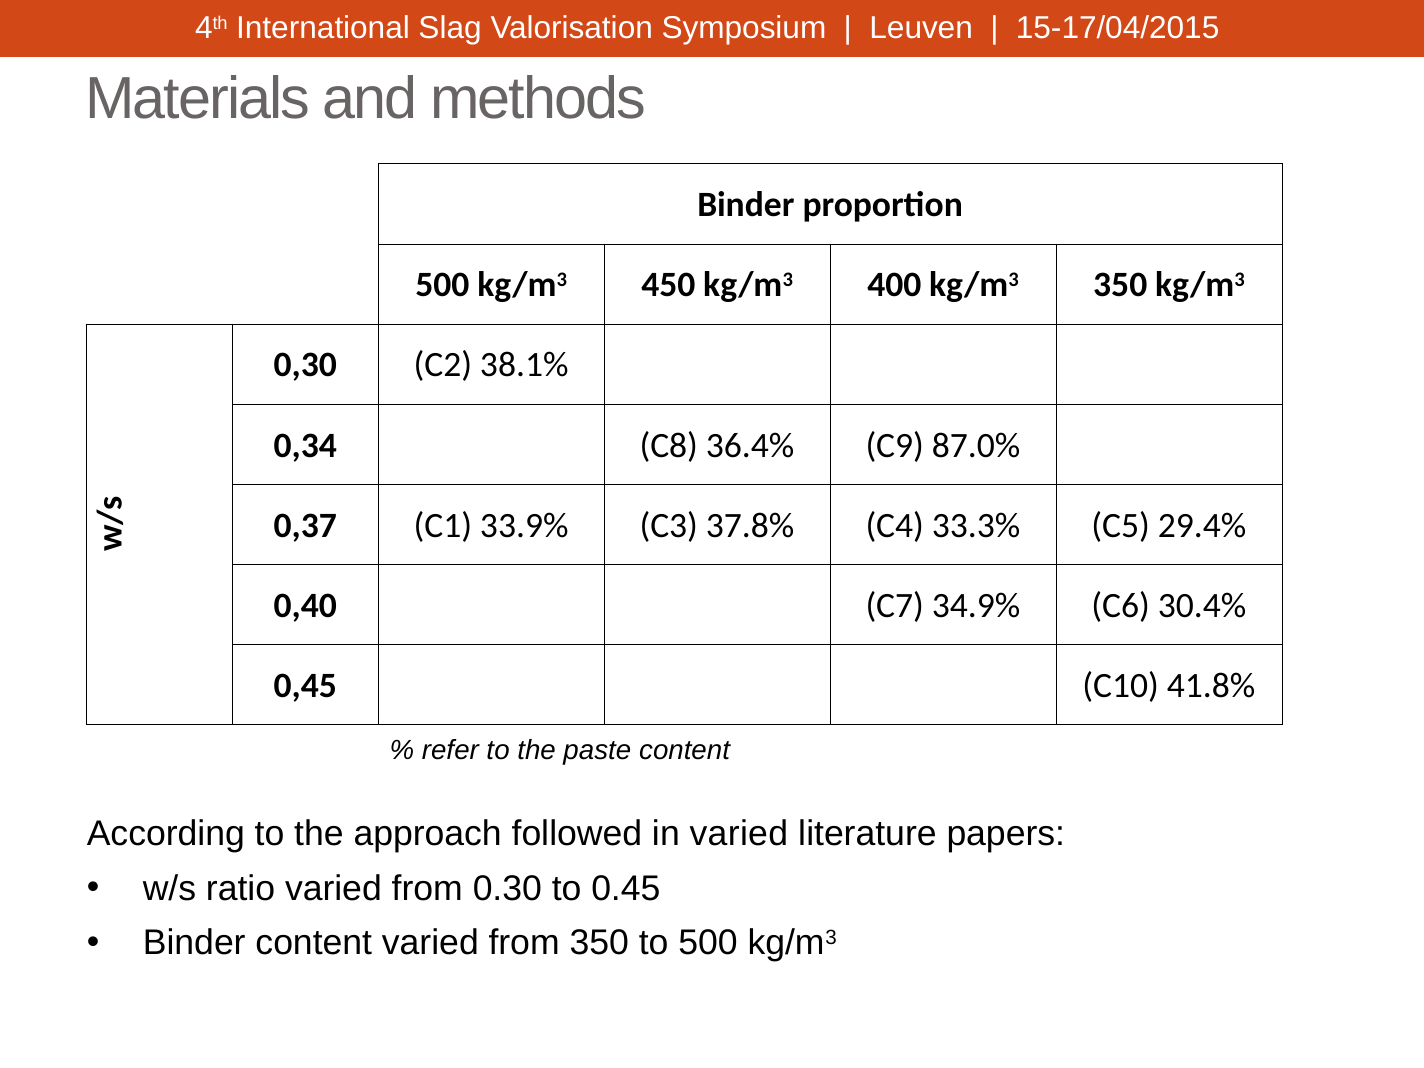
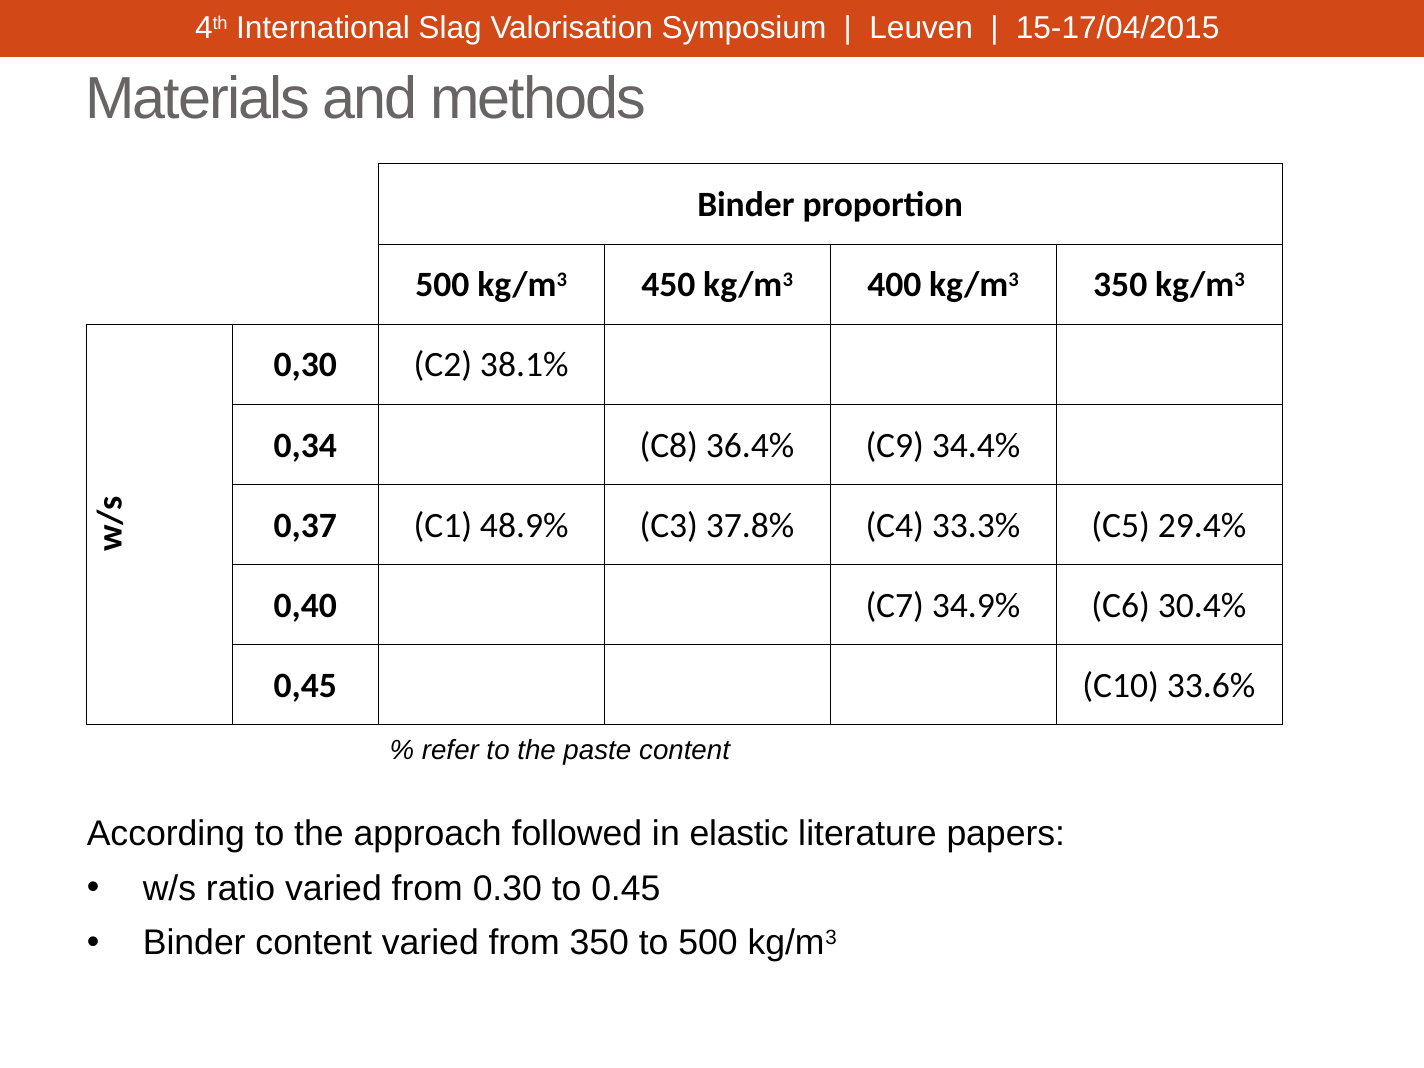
87.0%: 87.0% -> 34.4%
33.9%: 33.9% -> 48.9%
41.8%: 41.8% -> 33.6%
in varied: varied -> elastic
